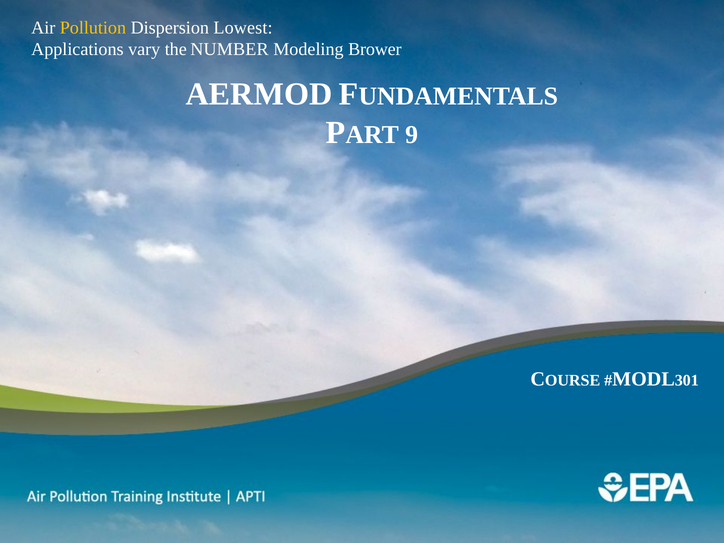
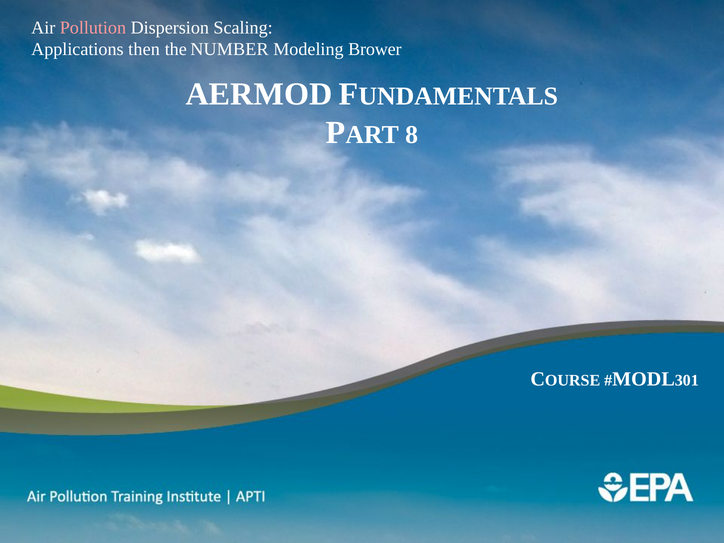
Pollution colour: yellow -> pink
Lowest: Lowest -> Scaling
vary: vary -> then
9: 9 -> 8
